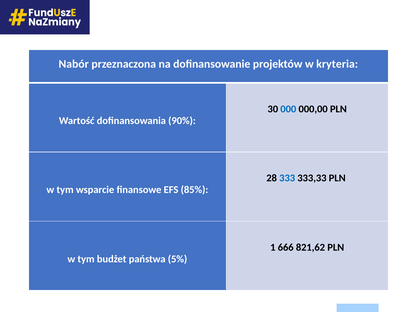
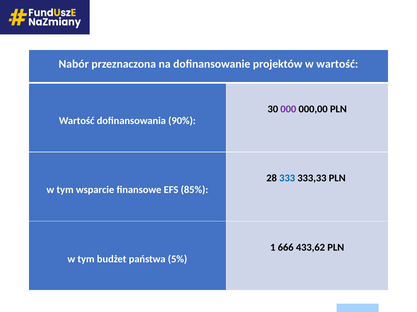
w kryteria: kryteria -> wartość
000 colour: blue -> purple
821,62: 821,62 -> 433,62
